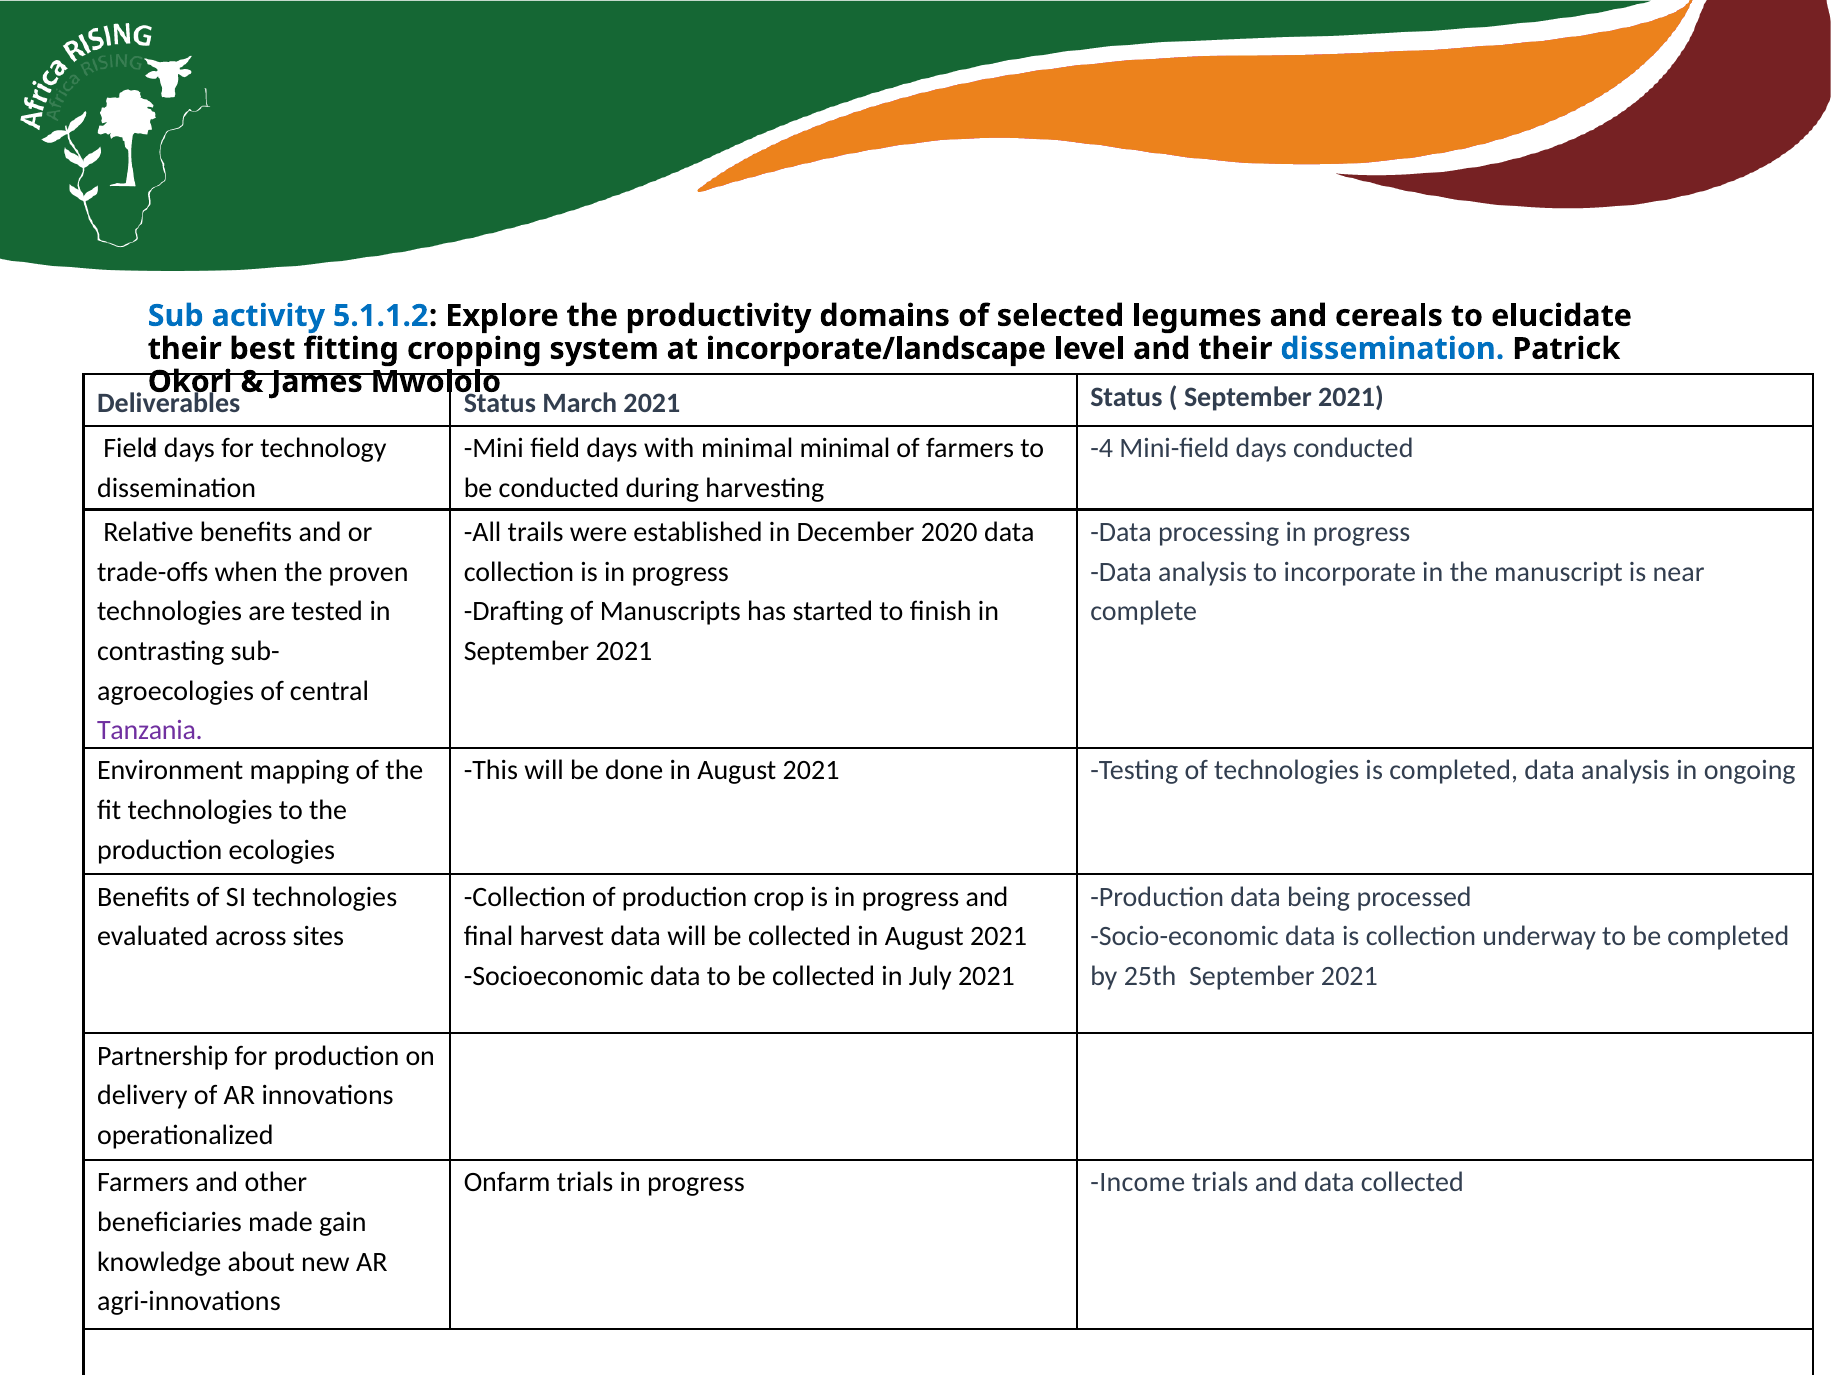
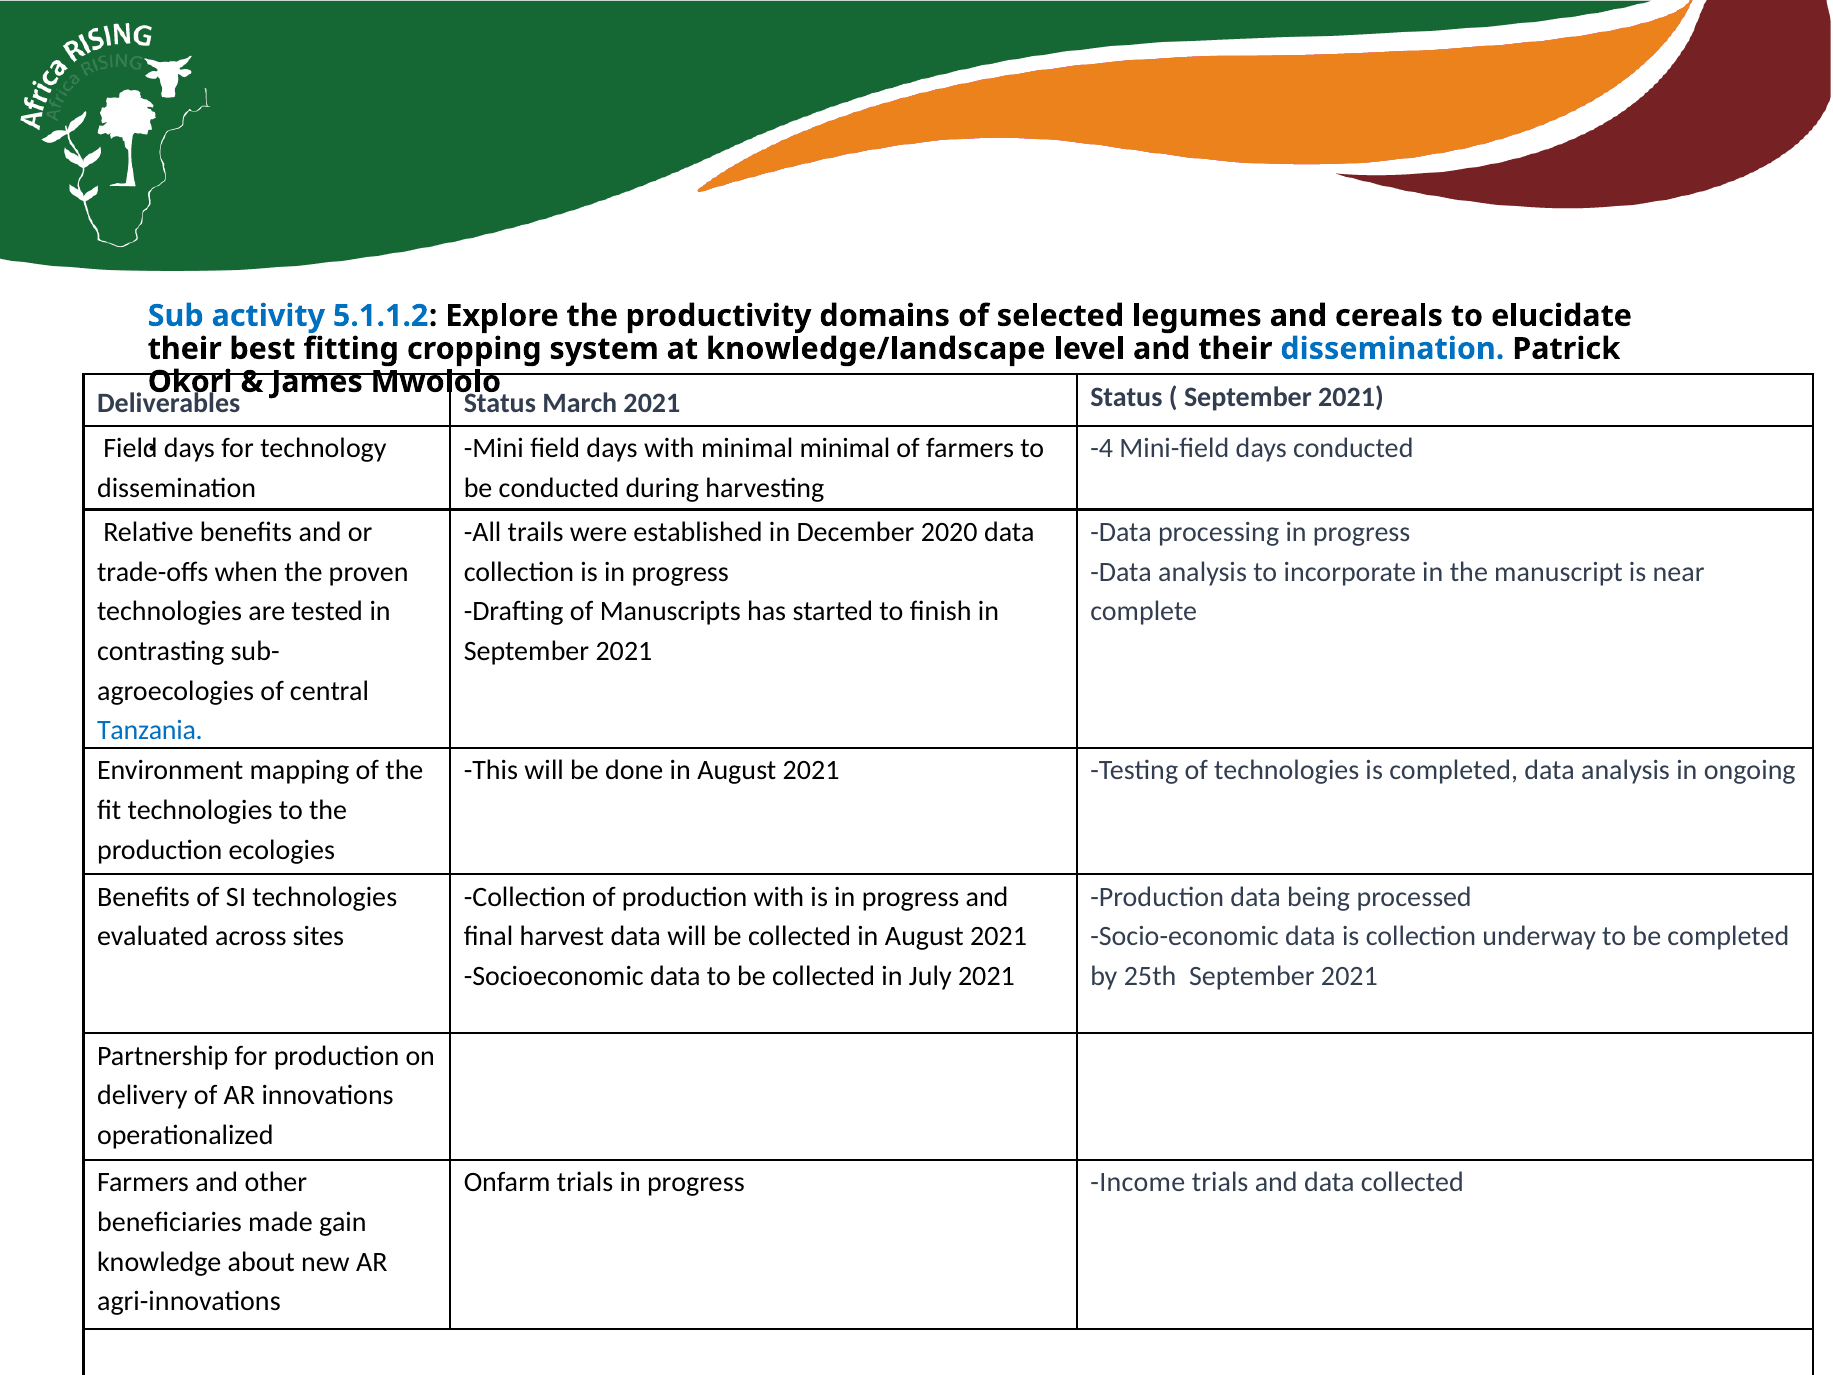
incorporate/landscape: incorporate/landscape -> knowledge/landscape
Tanzania colour: purple -> blue
production crop: crop -> with
